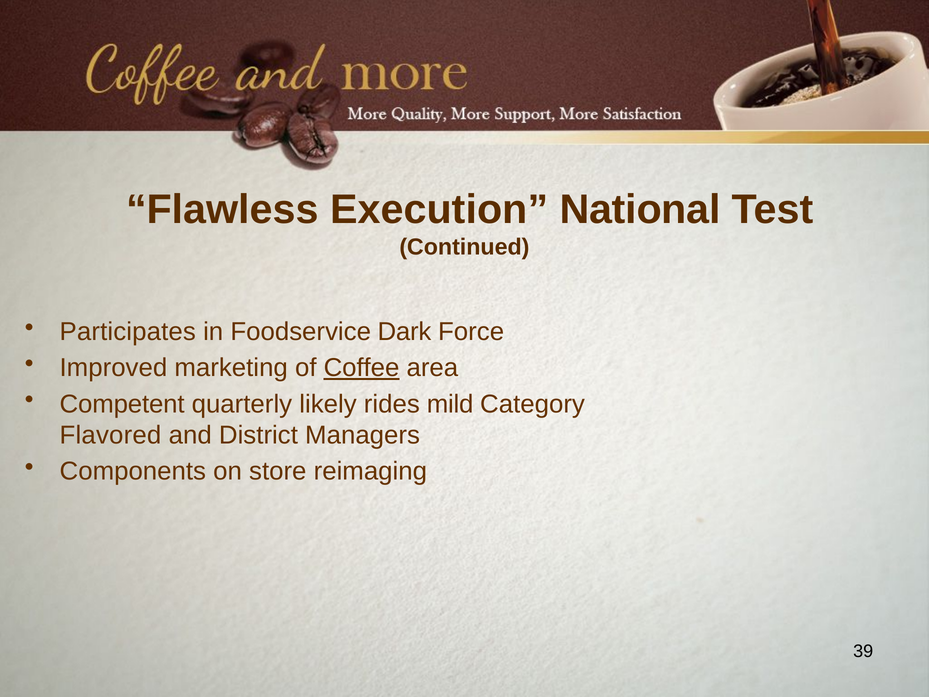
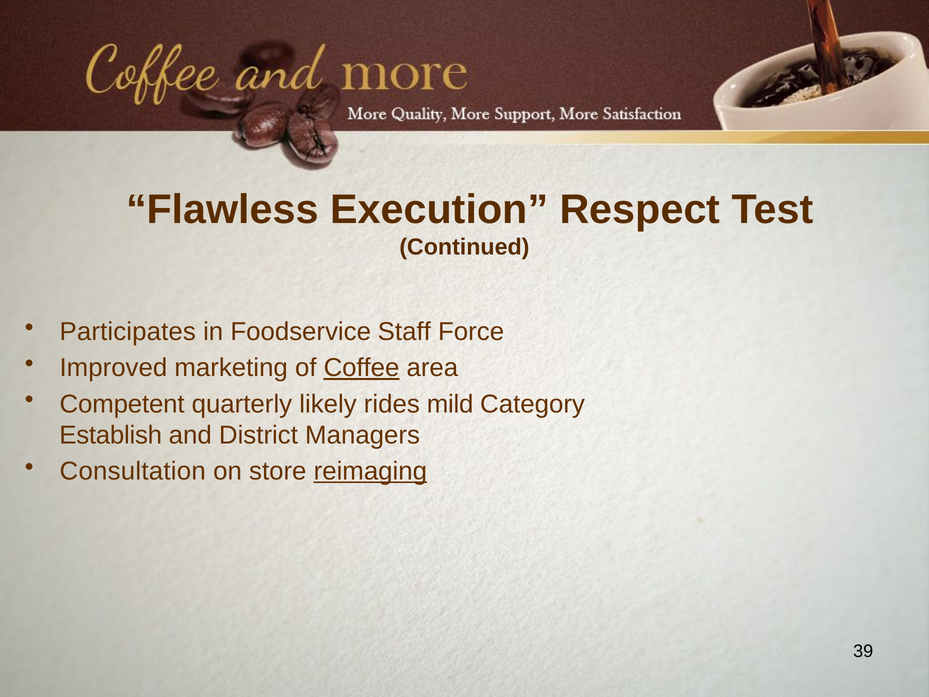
National: National -> Respect
Dark: Dark -> Staff
Flavored: Flavored -> Establish
Components: Components -> Consultation
reimaging underline: none -> present
